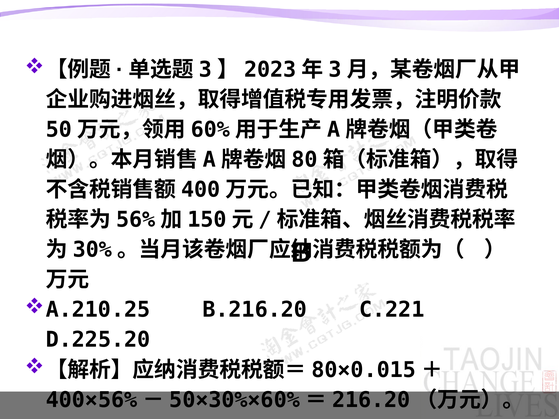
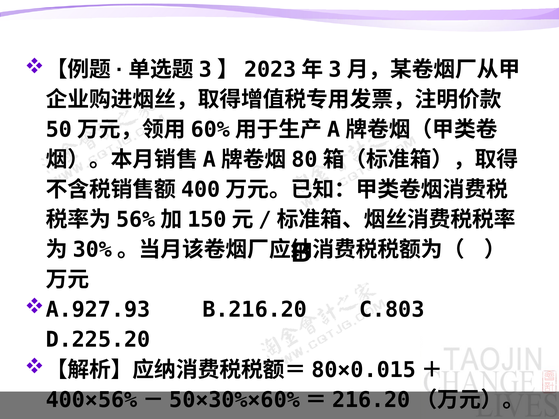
A.210.25: A.210.25 -> A.927.93
C.221: C.221 -> C.803
